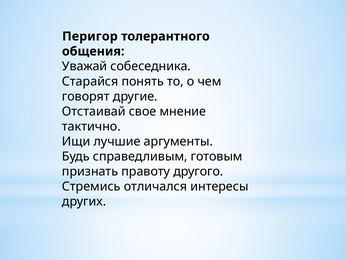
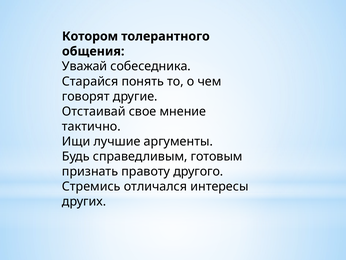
Перигор: Перигор -> Котором
